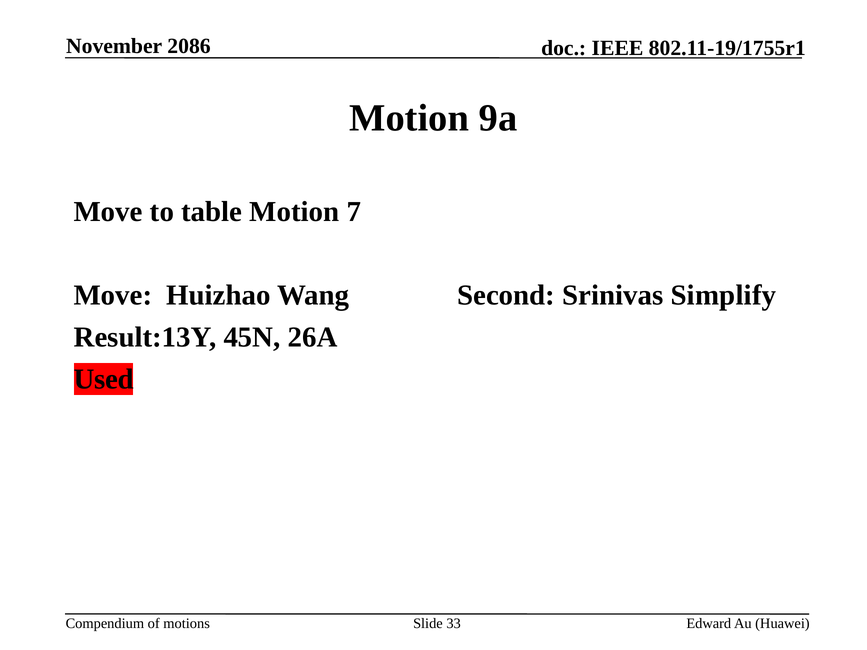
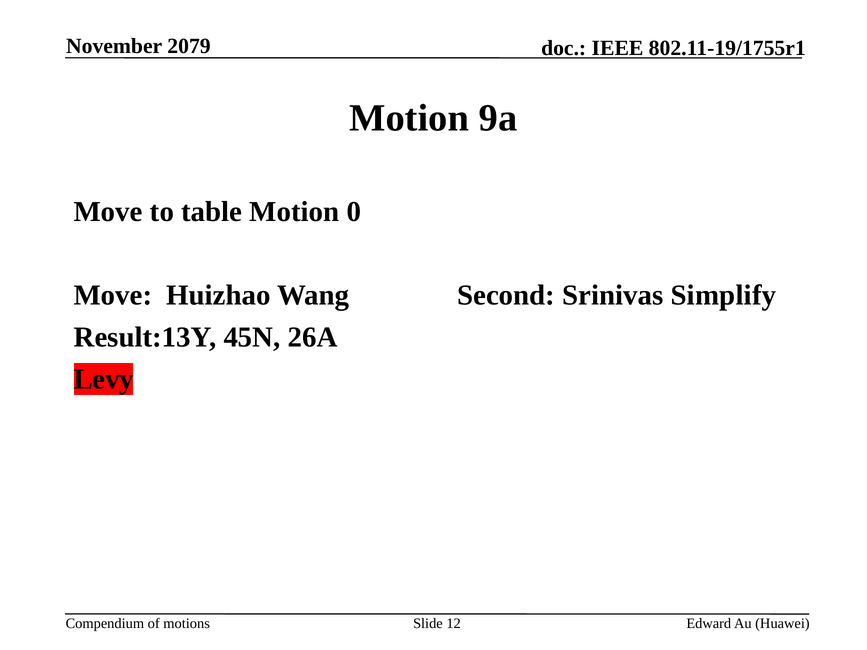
2086: 2086 -> 2079
7: 7 -> 0
Used: Used -> Levy
33: 33 -> 12
